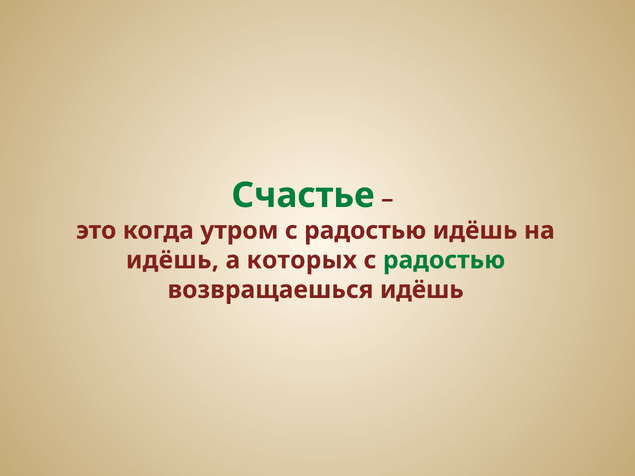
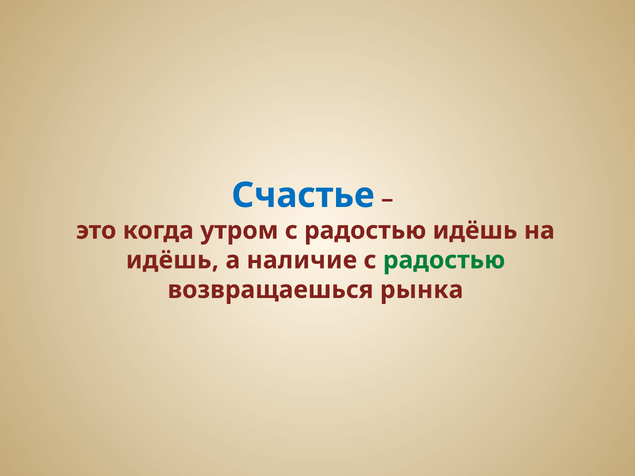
Счастье colour: green -> blue
которых: которых -> наличие
возвращаешься идёшь: идёшь -> рынка
